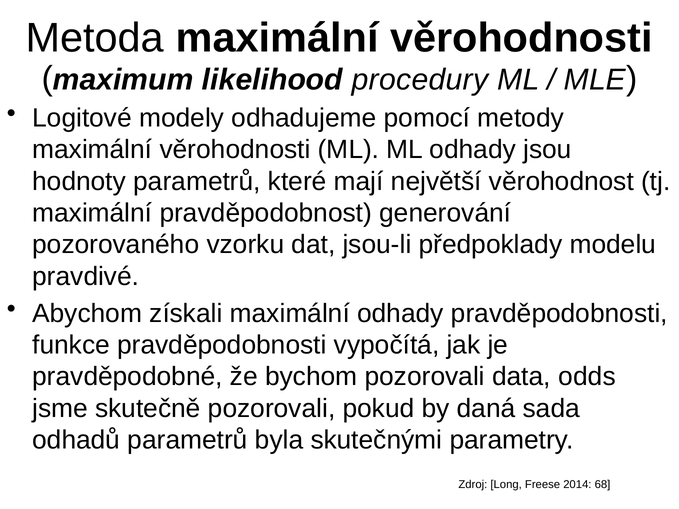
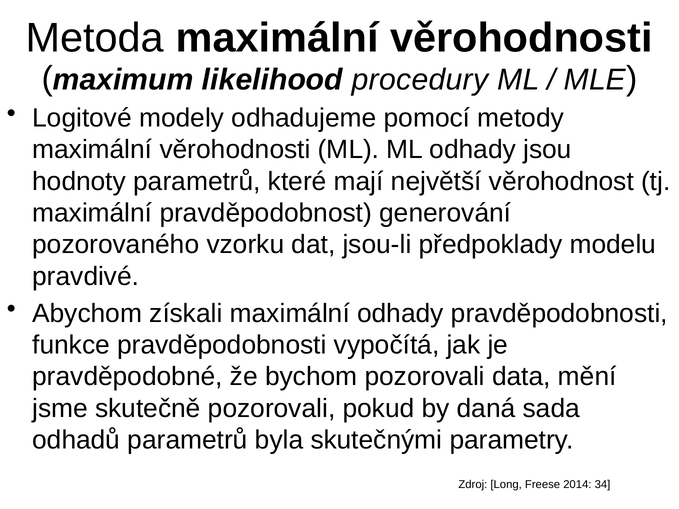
odds: odds -> mění
68: 68 -> 34
